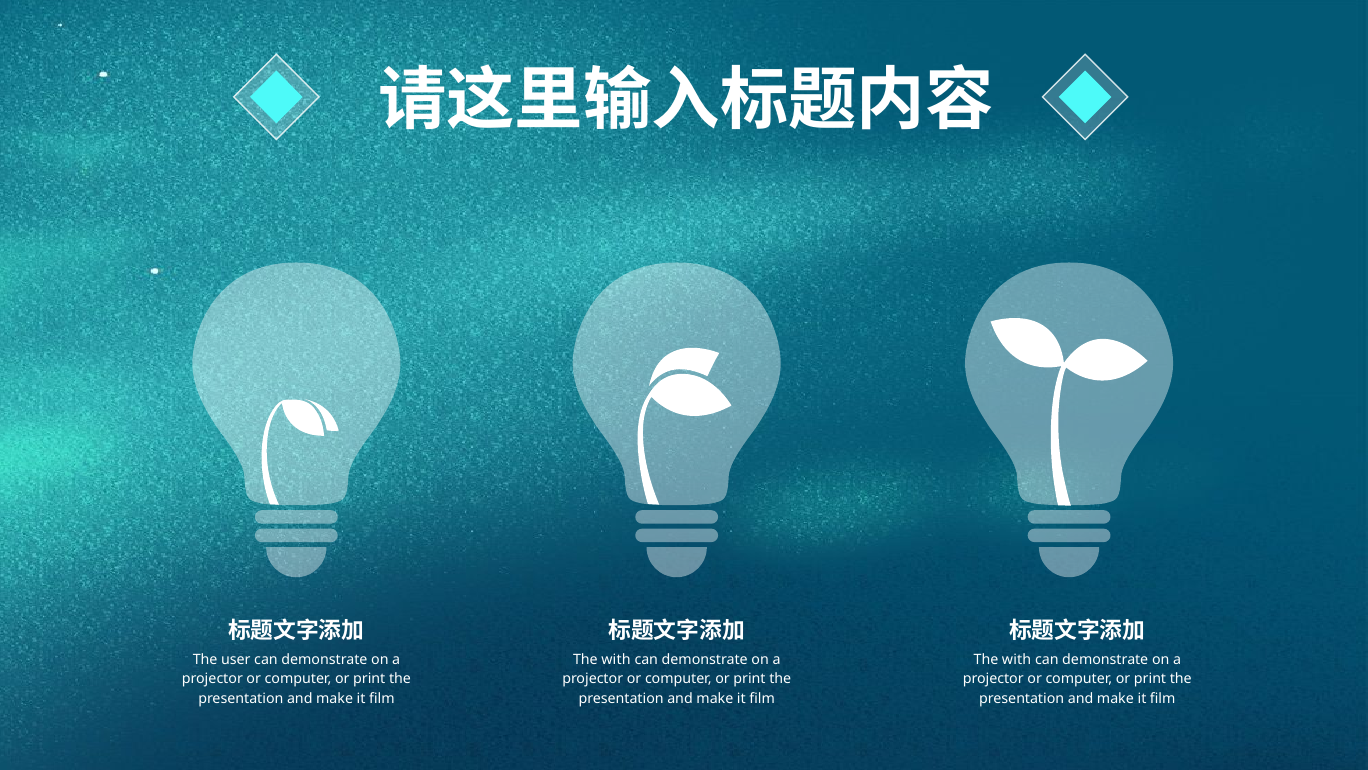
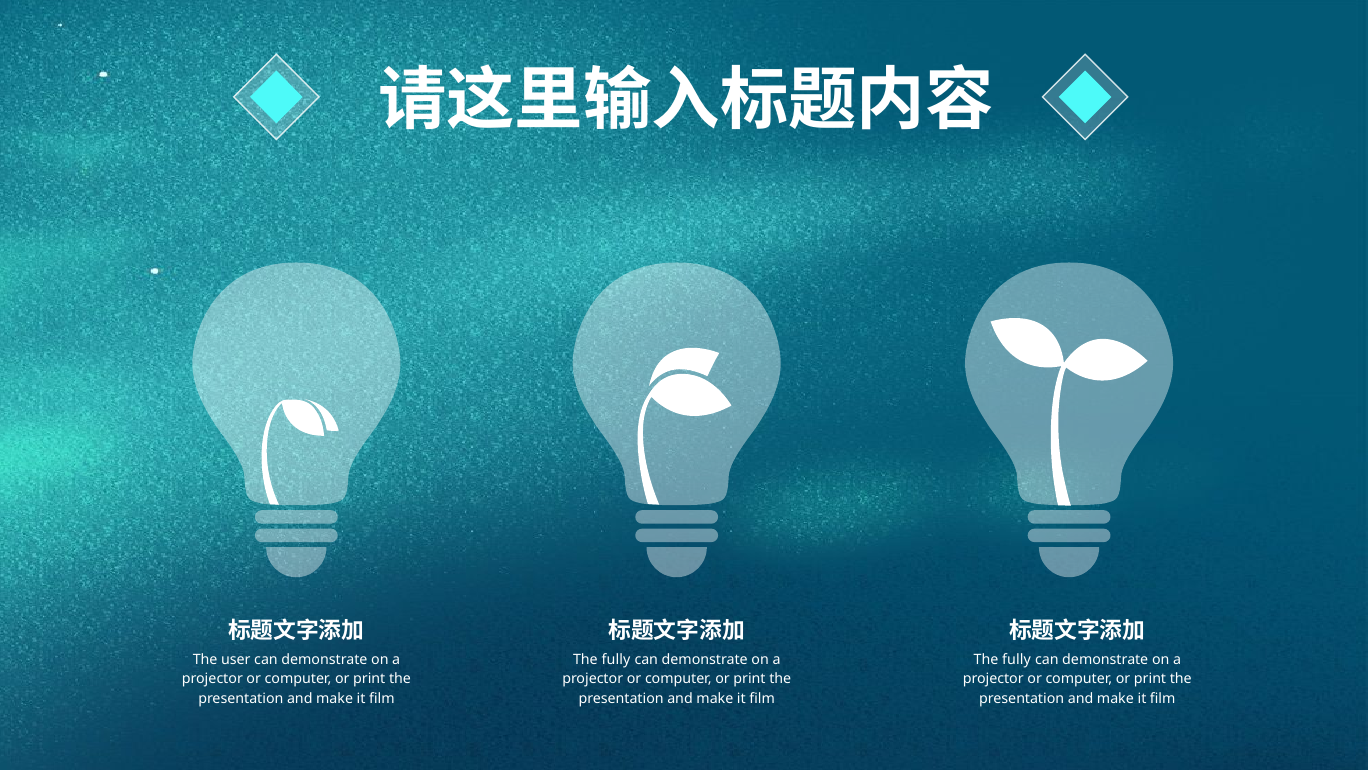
with at (616, 659): with -> fully
with at (1017, 659): with -> fully
